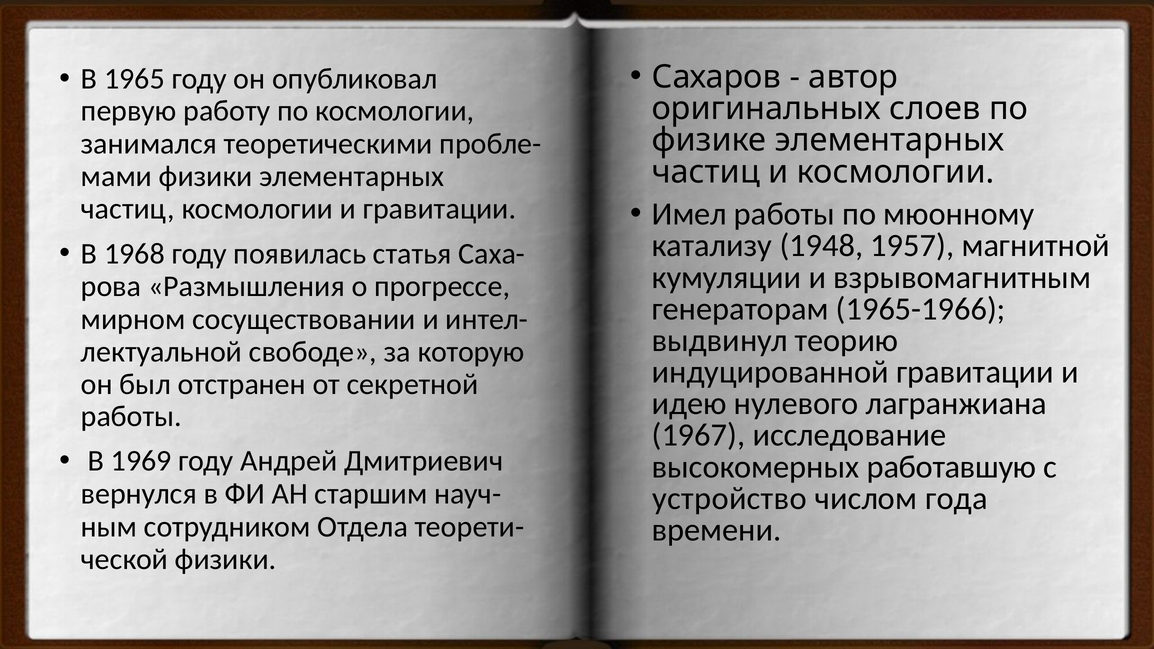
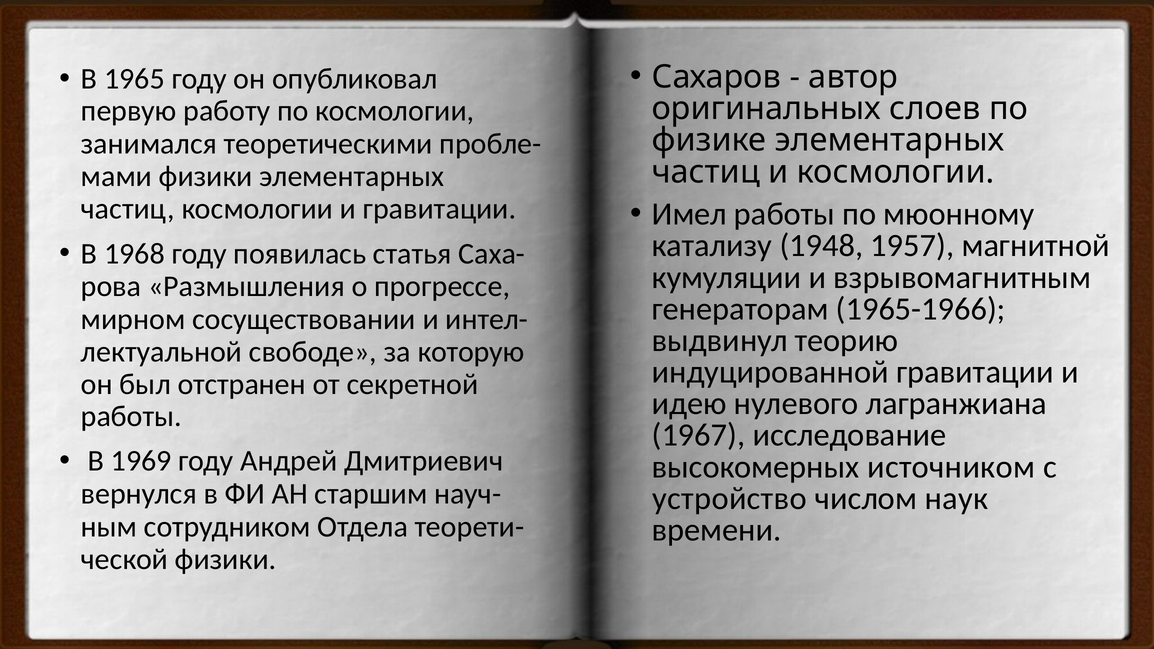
работавшую: работавшую -> источником
года: года -> наук
